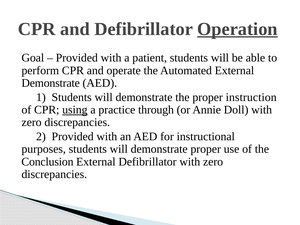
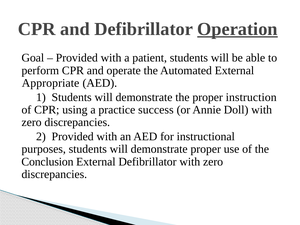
Demonstrate at (51, 83): Demonstrate -> Appropriate
using underline: present -> none
through: through -> success
